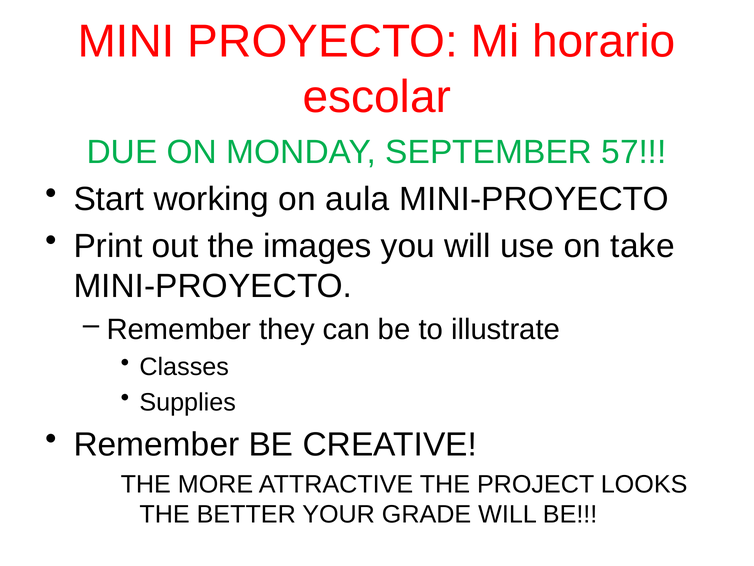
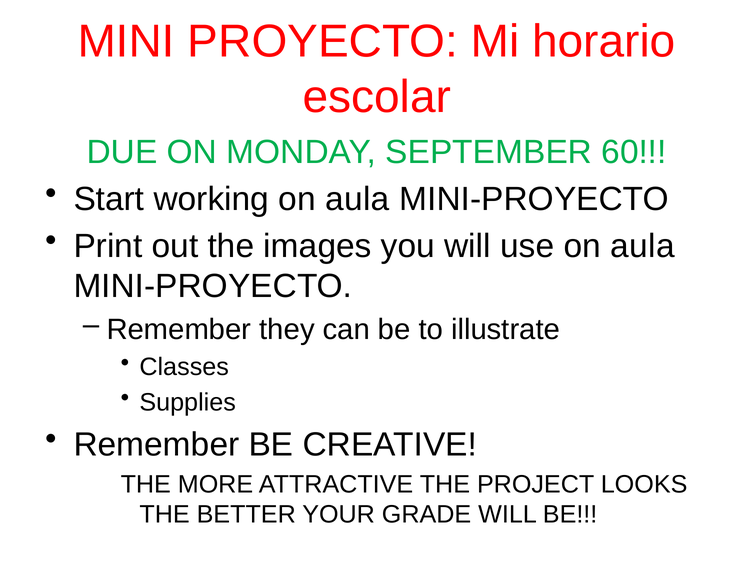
57: 57 -> 60
use on take: take -> aula
